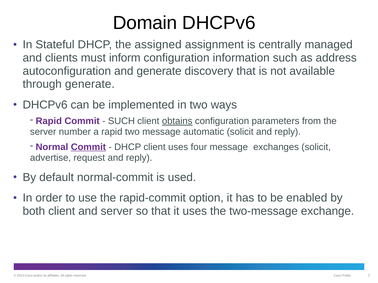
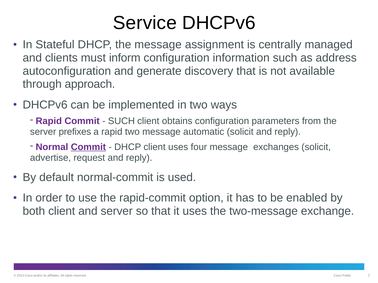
Domain: Domain -> Service
the assigned: assigned -> message
through generate: generate -> approach
obtains underline: present -> none
number: number -> prefixes
